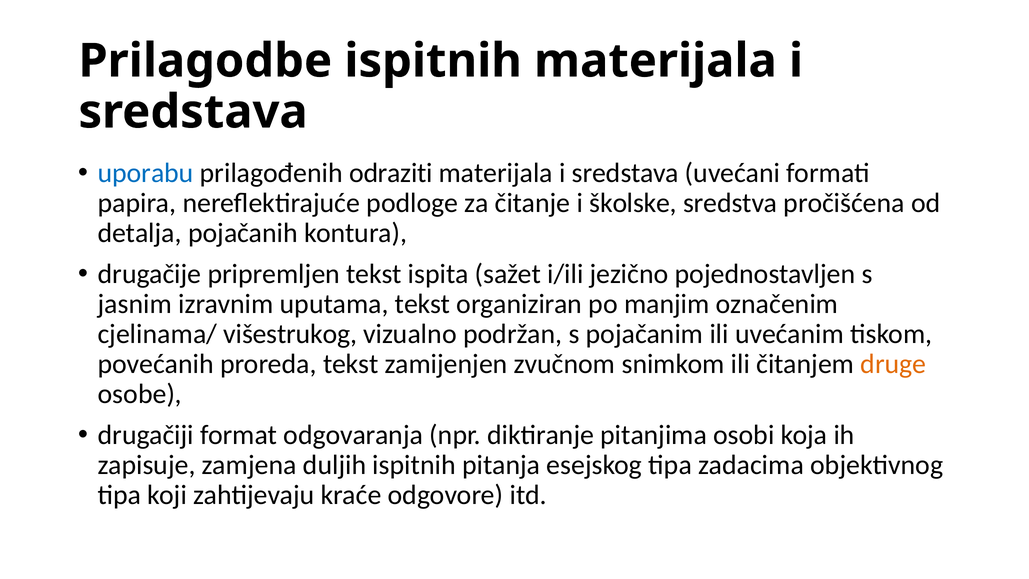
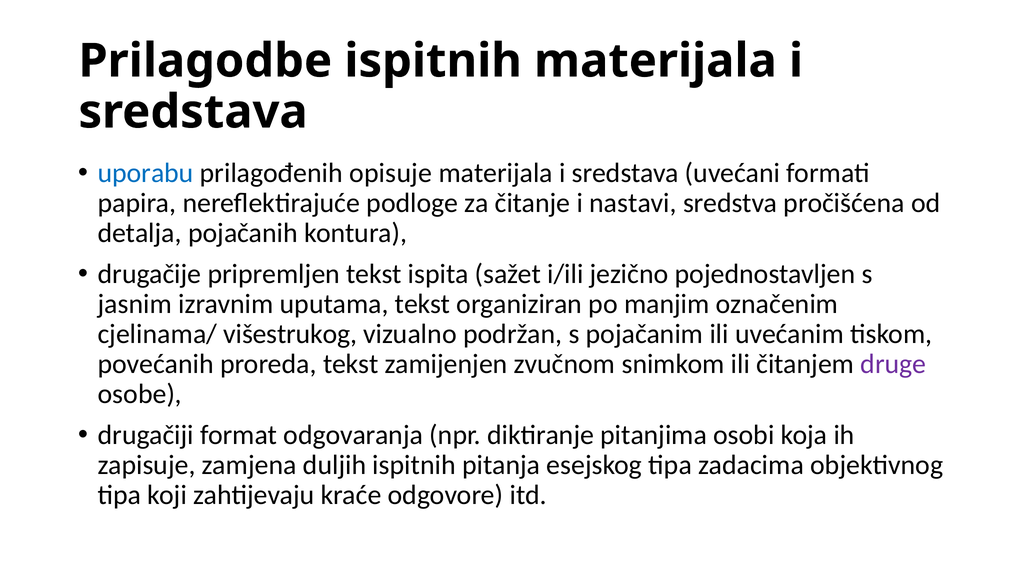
odraziti: odraziti -> opisuje
školske: školske -> nastavi
druge colour: orange -> purple
